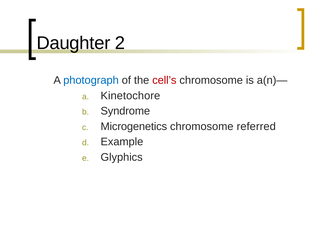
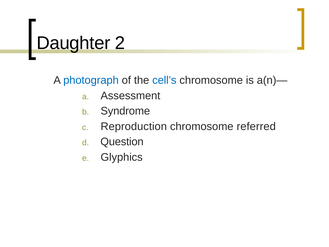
cell’s colour: red -> blue
Kinetochore: Kinetochore -> Assessment
Microgenetics: Microgenetics -> Reproduction
Example: Example -> Question
